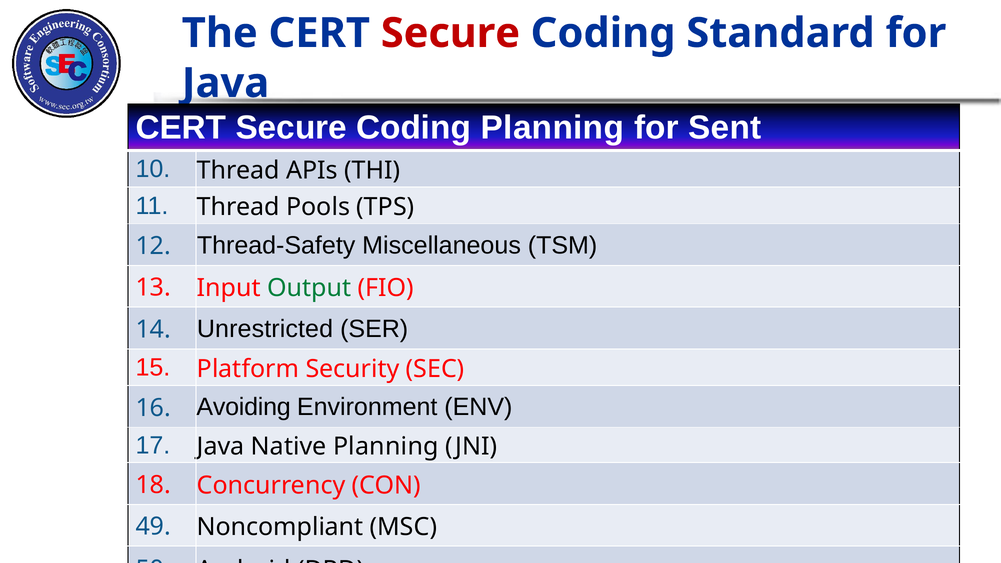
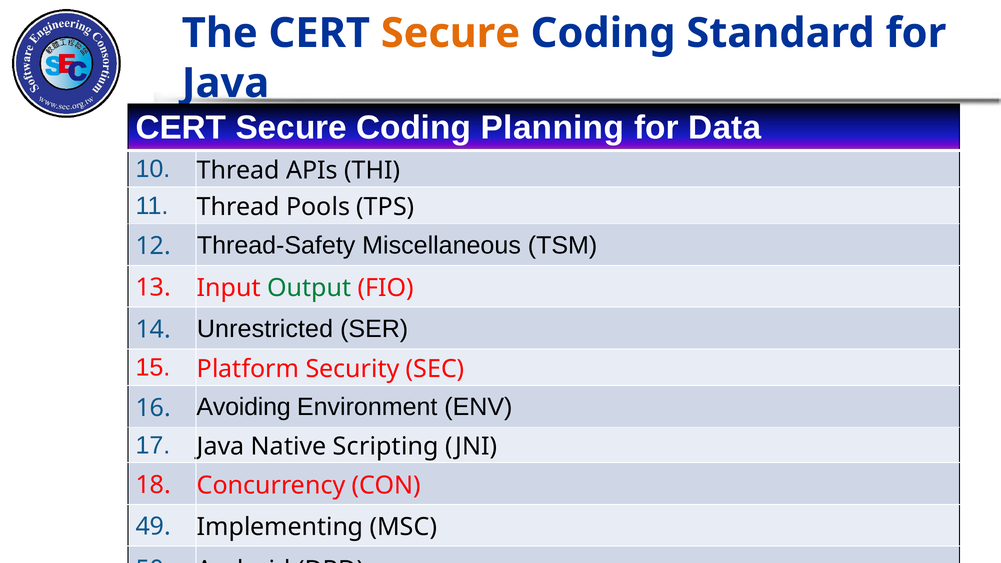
Secure at (450, 33) colour: red -> orange
Sent: Sent -> Data
Native Planning: Planning -> Scripting
Noncompliant: Noncompliant -> Implementing
